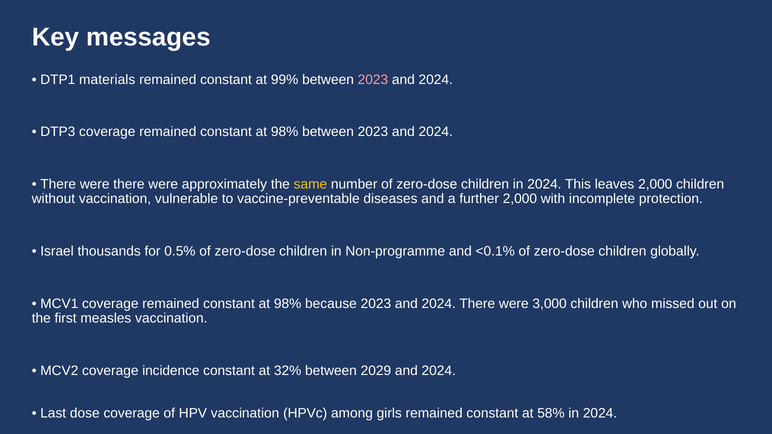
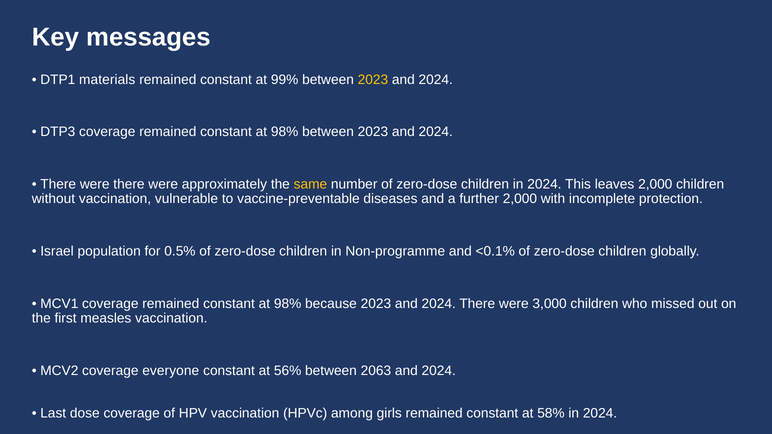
2023 at (373, 80) colour: pink -> yellow
thousands: thousands -> population
incidence: incidence -> everyone
32%: 32% -> 56%
2029: 2029 -> 2063
